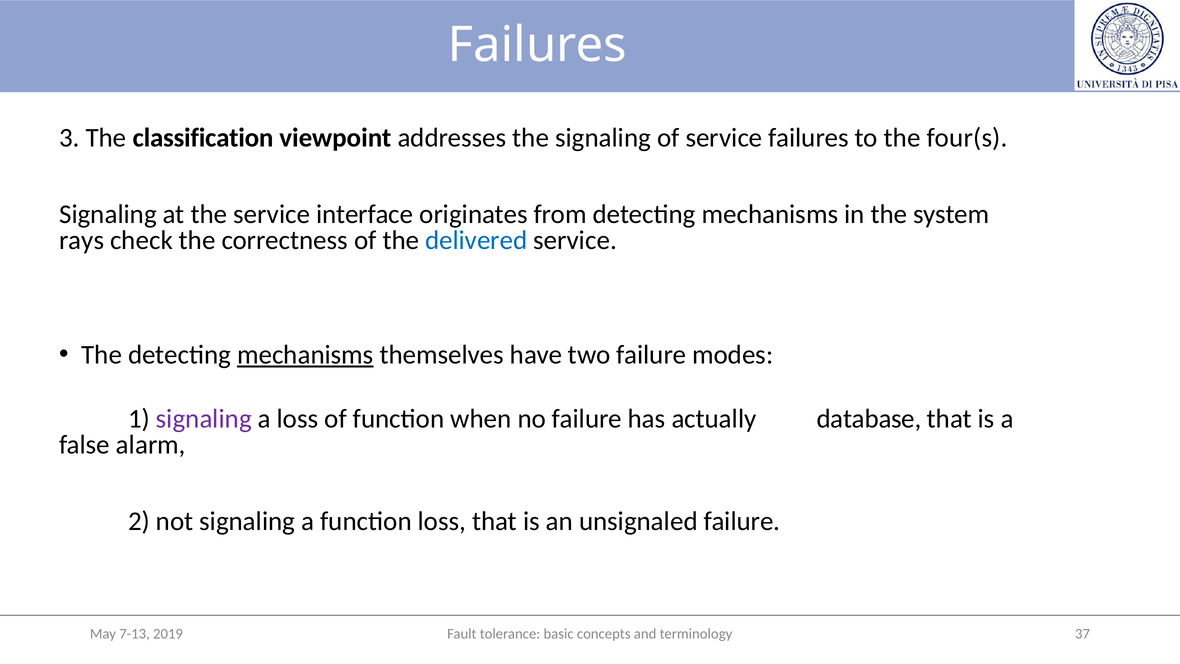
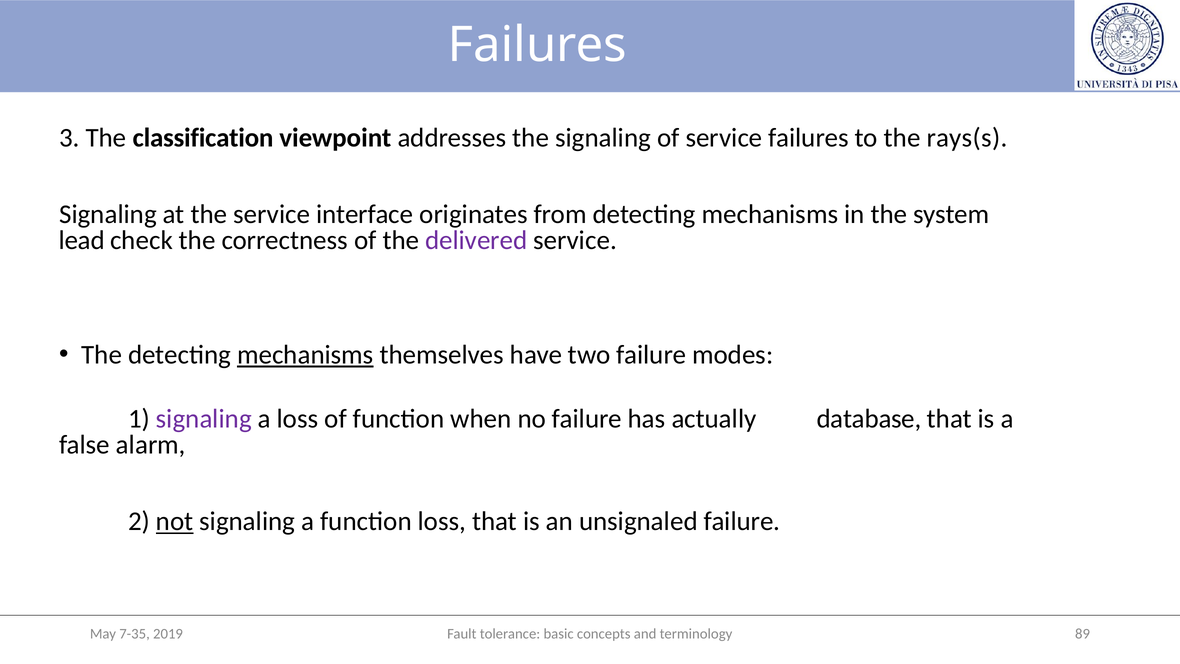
four(s: four(s -> rays(s
rays: rays -> lead
delivered colour: blue -> purple
not underline: none -> present
37: 37 -> 89
7-13: 7-13 -> 7-35
